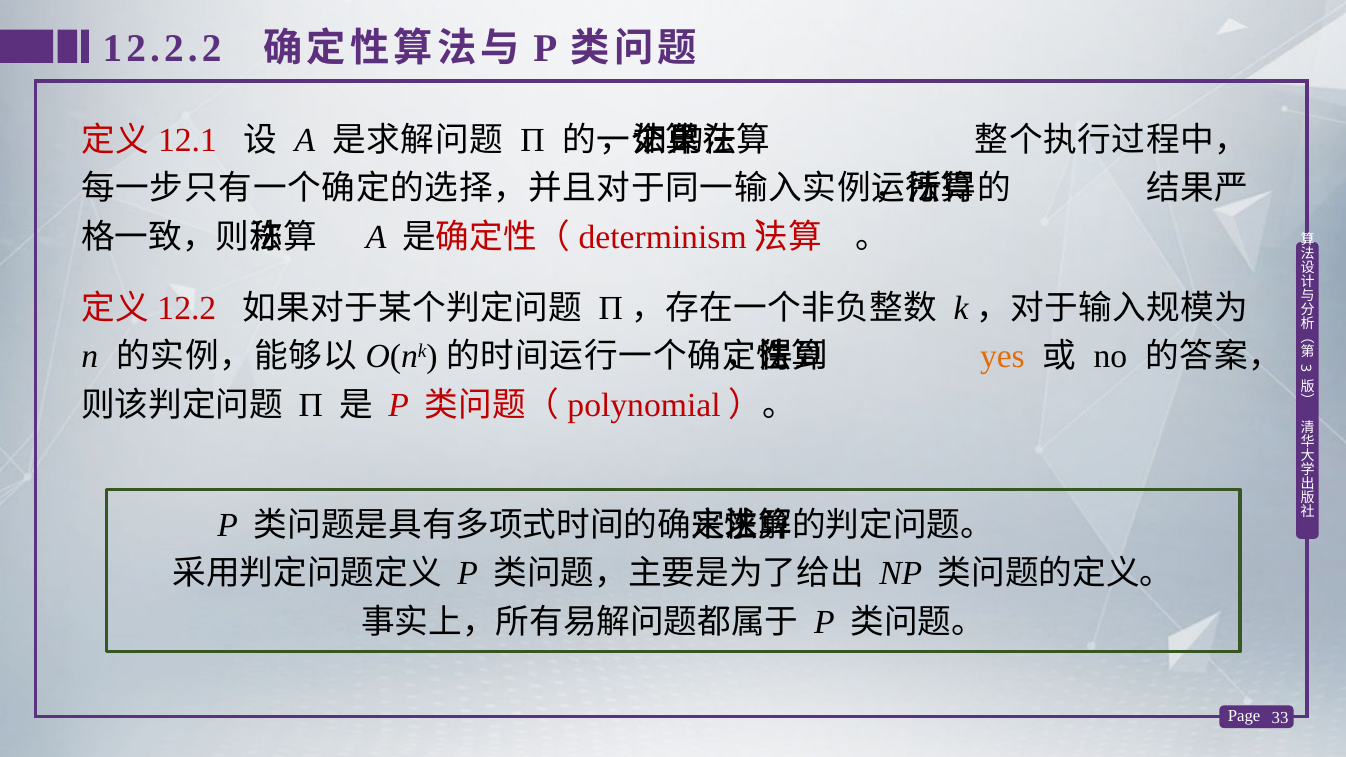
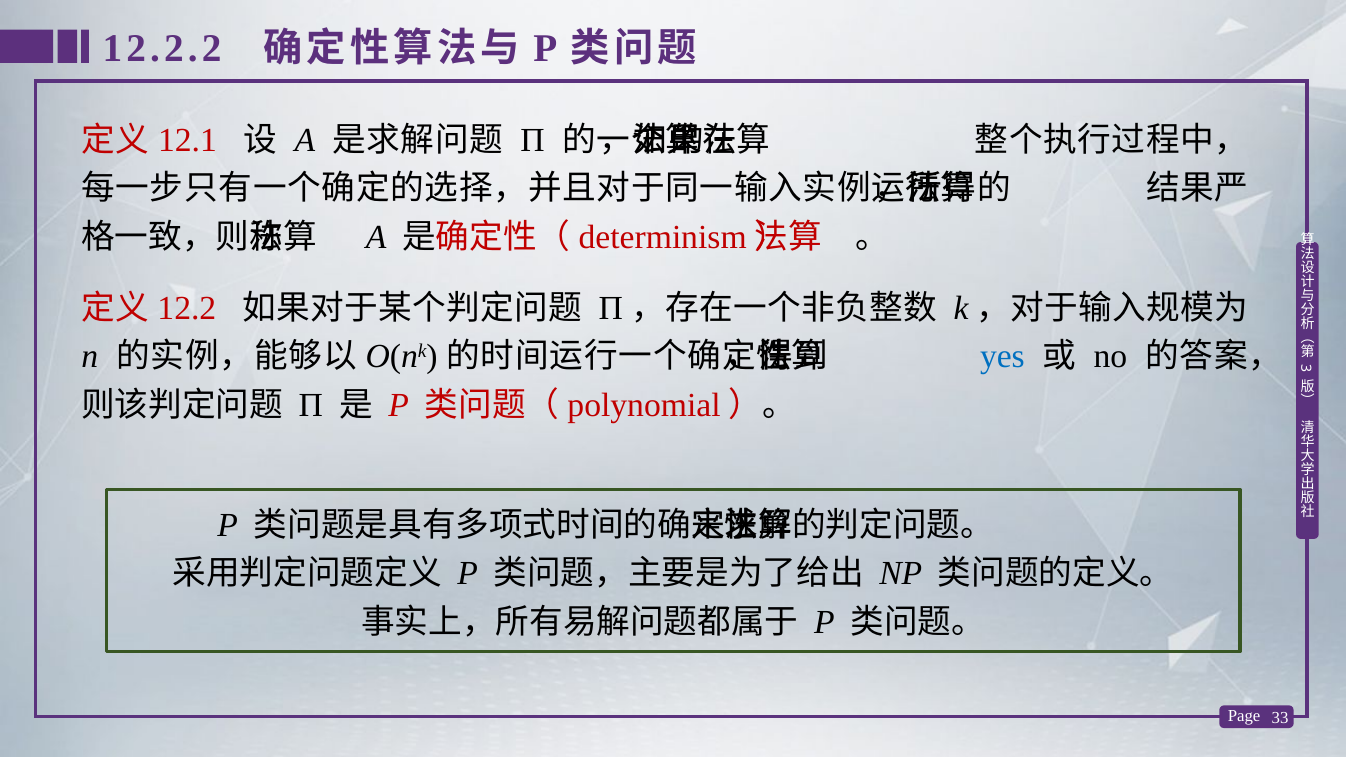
yes colour: orange -> blue
